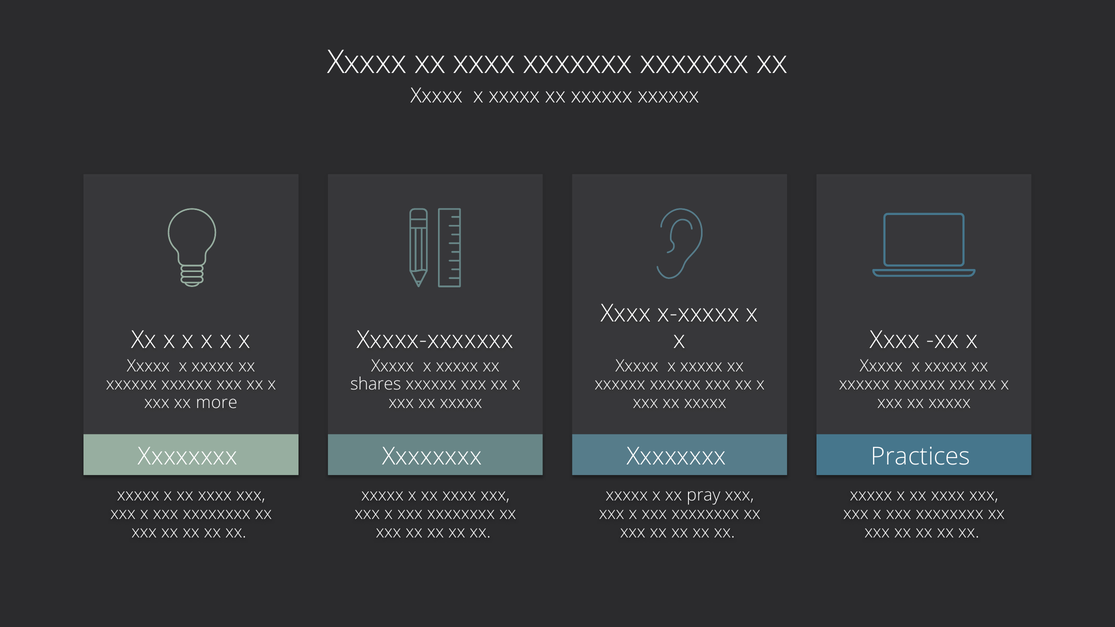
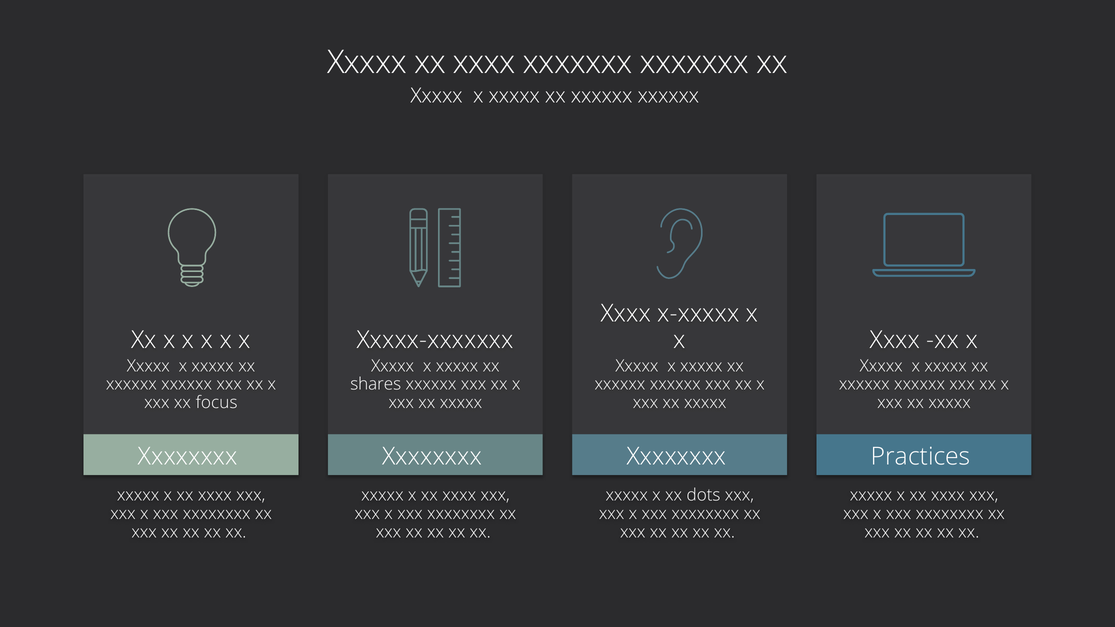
more: more -> focus
pray: pray -> dots
